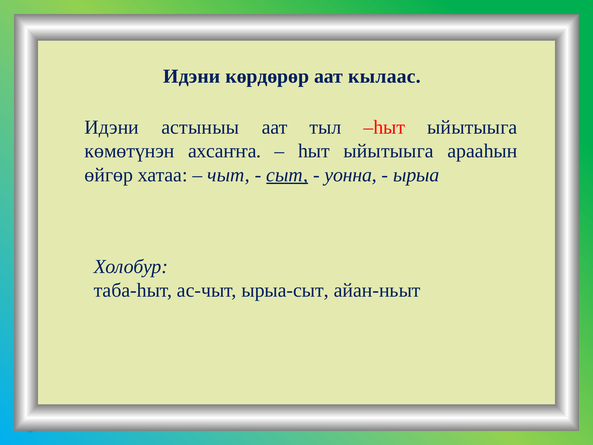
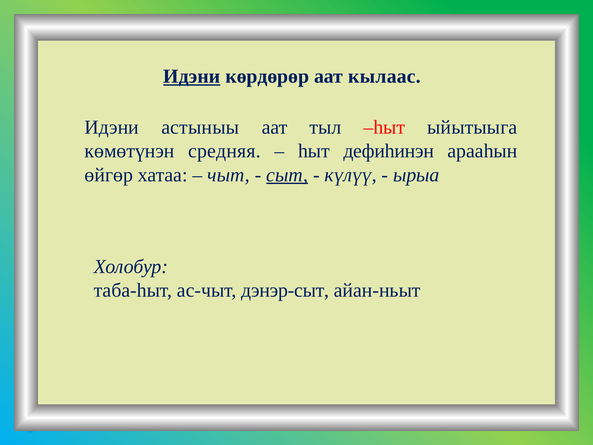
Идэни at (192, 76) underline: none -> present
ахсаҥҥа: ахсаҥҥа -> средняя
ыйытыыга at (389, 151): ыйытыыга -> дефиһинэн
уонна: уонна -> күлүү
ырыа-сыт: ырыа-сыт -> дэнэр-сыт
